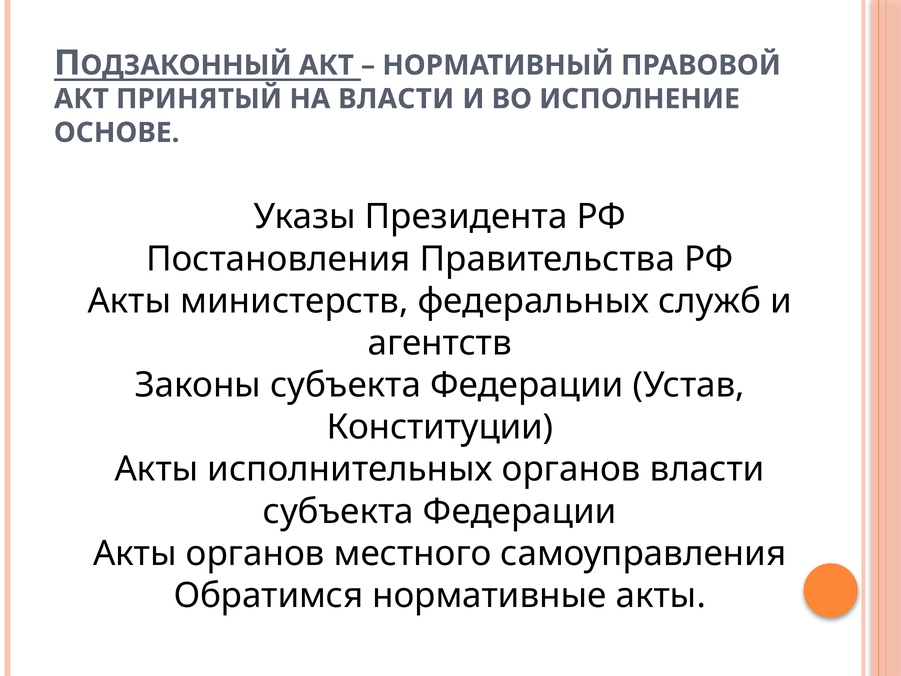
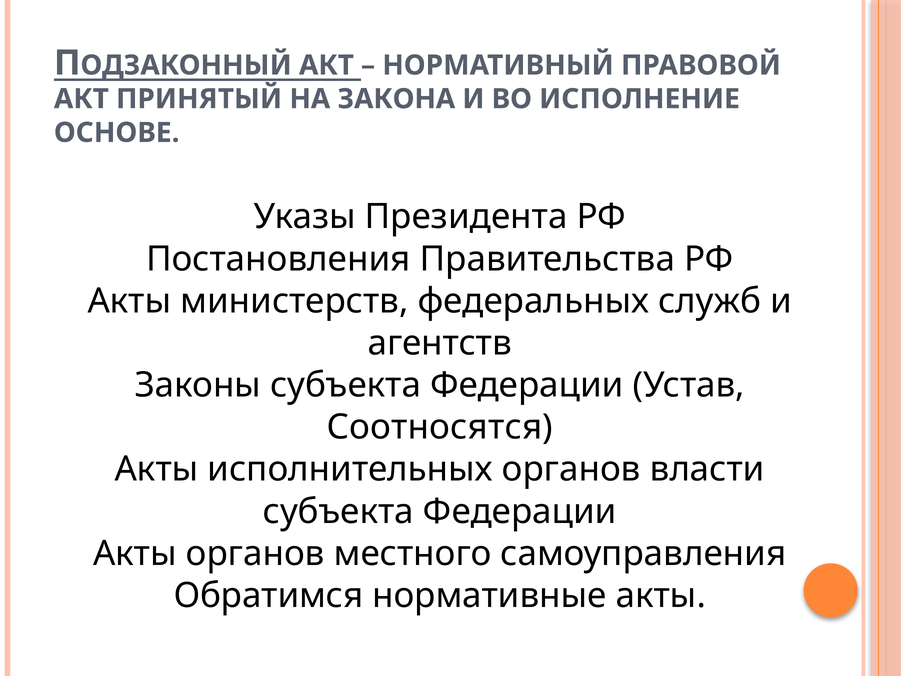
НА ВЛАСТИ: ВЛАСТИ -> ЗАКОНА
Конституции: Конституции -> Соотносятся
